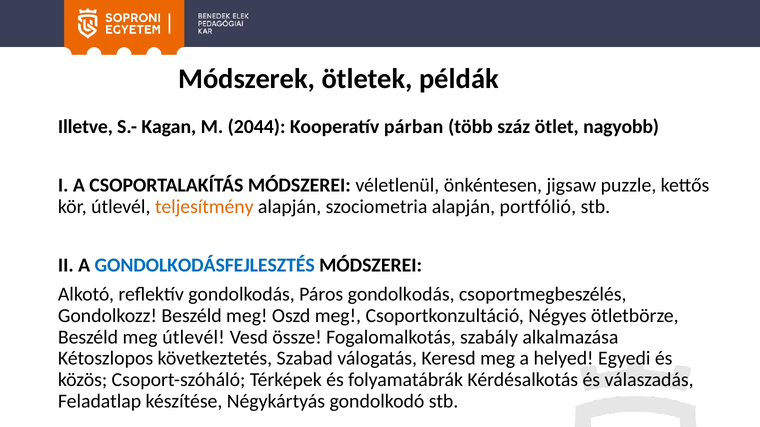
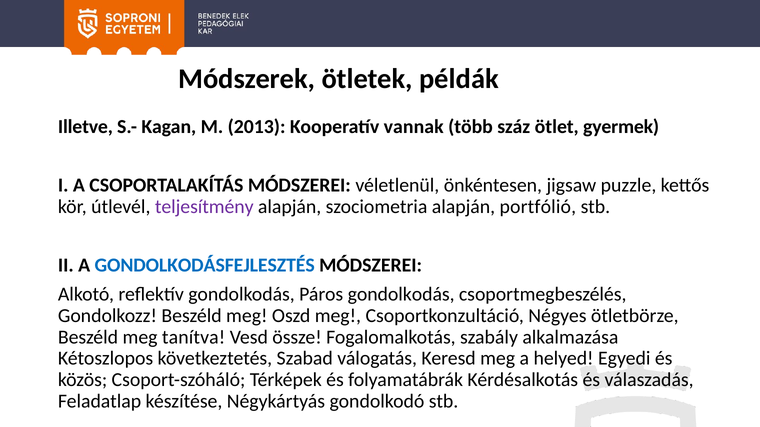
2044: 2044 -> 2013
párban: párban -> vannak
nagyobb: nagyobb -> gyermek
teljesítmény colour: orange -> purple
meg útlevél: útlevél -> tanítva
